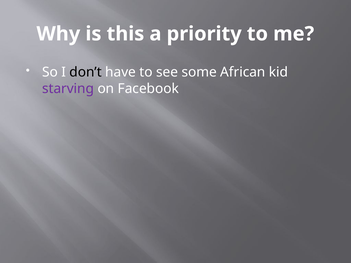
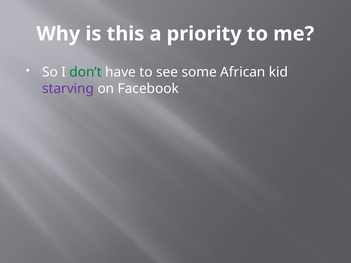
don’t colour: black -> green
